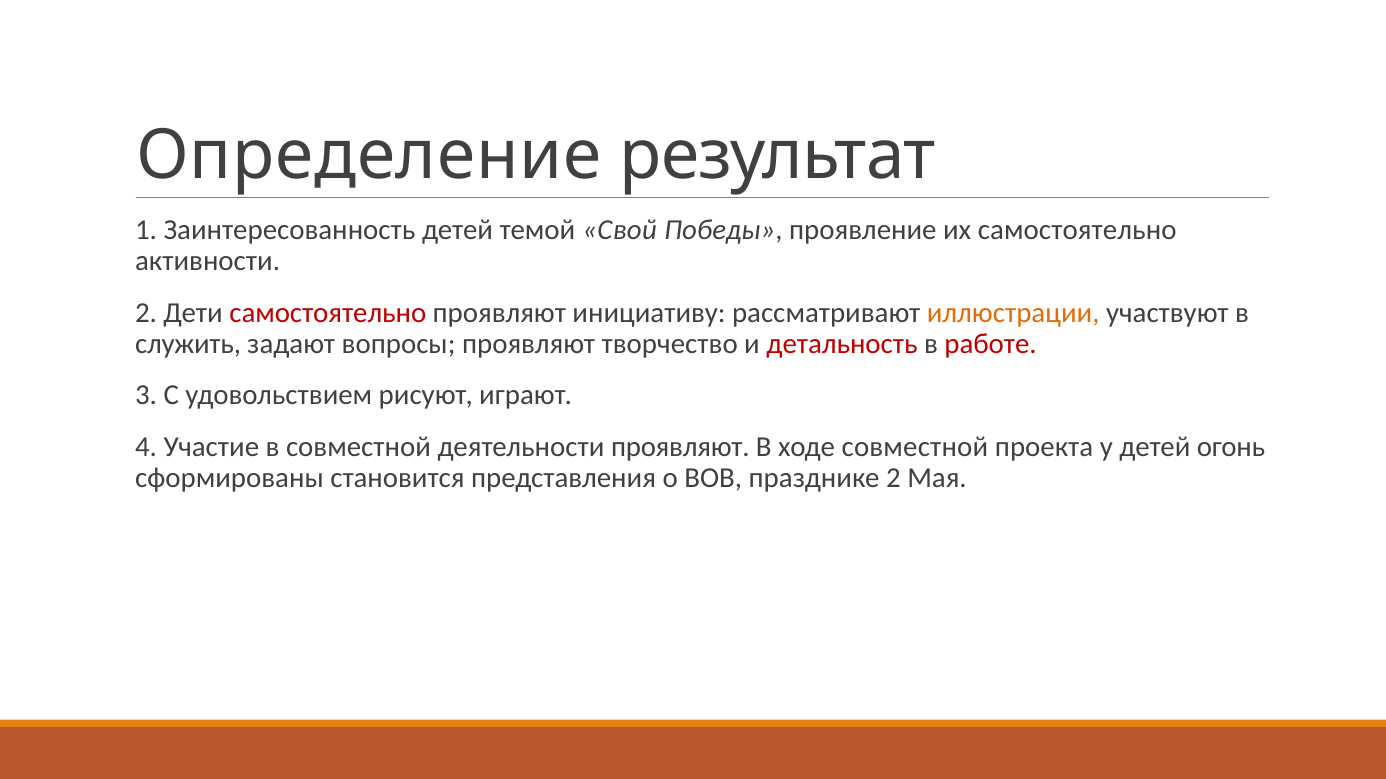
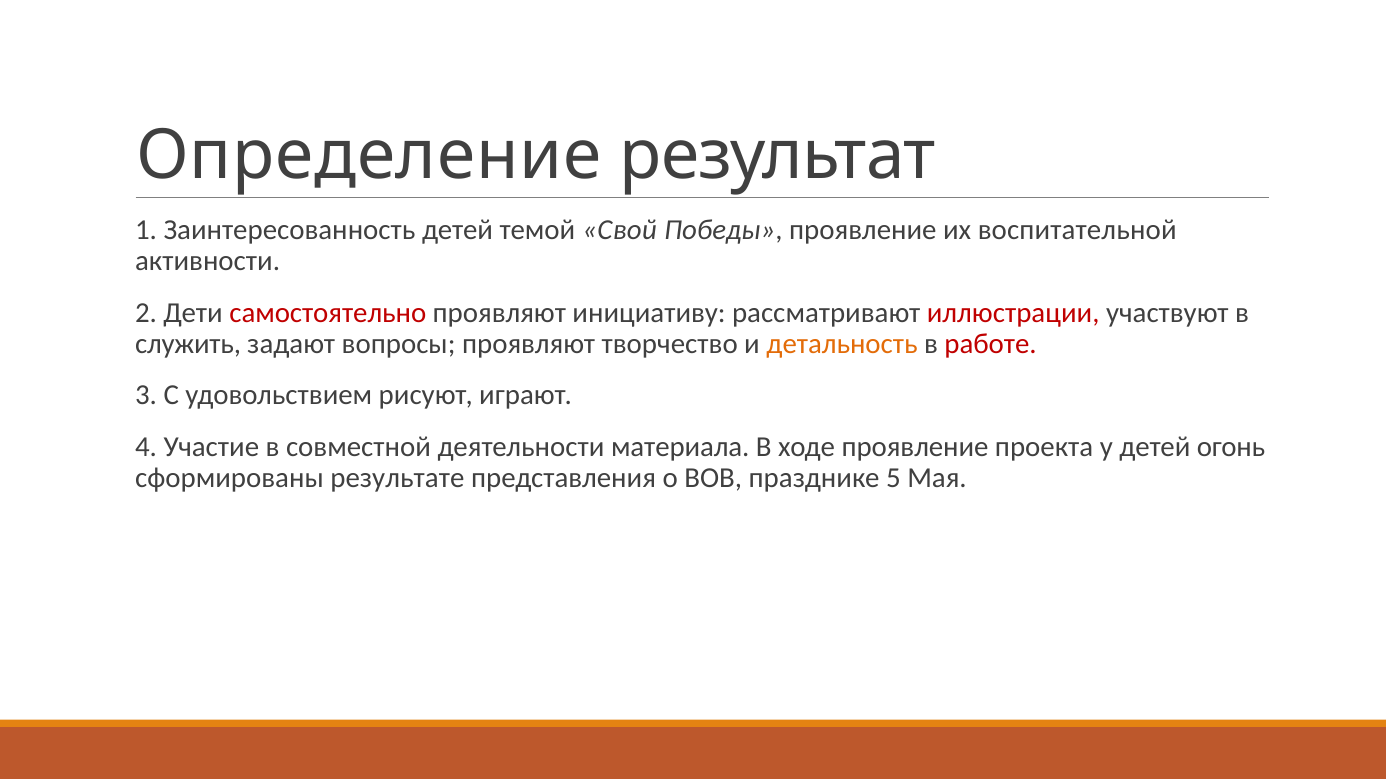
их самостоятельно: самостоятельно -> воспитательной
иллюстрации colour: orange -> red
детальность colour: red -> orange
деятельности проявляют: проявляют -> материала
ходе совместной: совместной -> проявление
становится: становится -> результате
празднике 2: 2 -> 5
